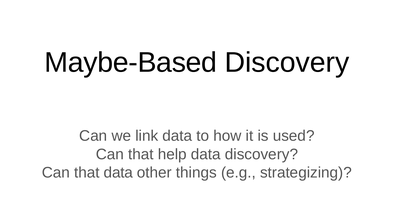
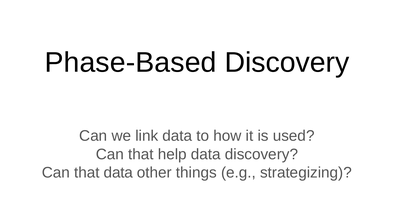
Maybe-Based: Maybe-Based -> Phase-Based
